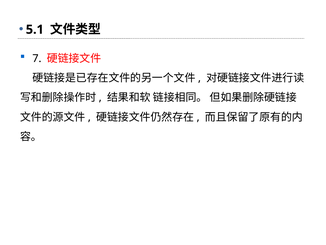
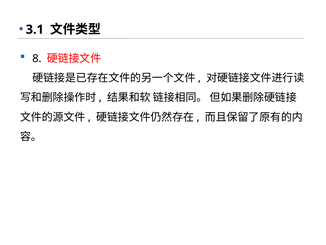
5.1: 5.1 -> 3.1
7: 7 -> 8
